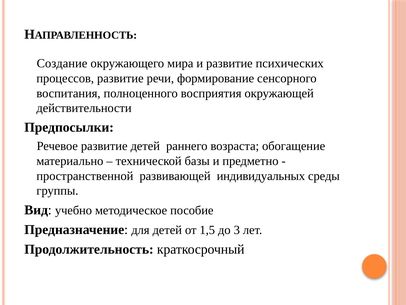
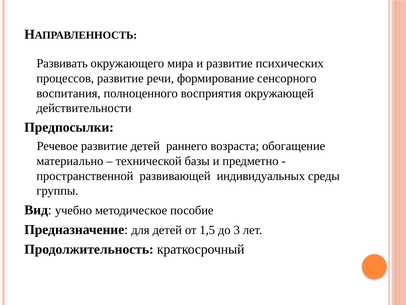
Создание: Создание -> Развивать
